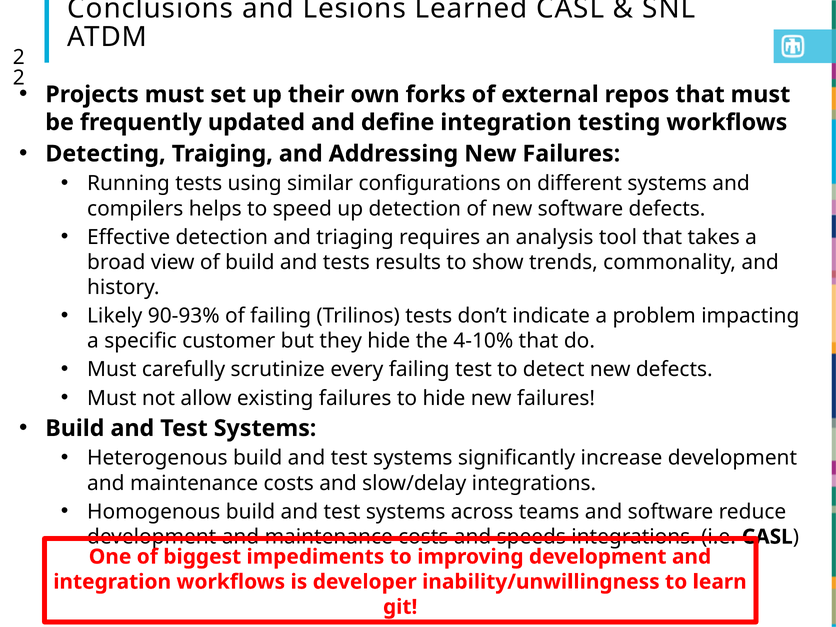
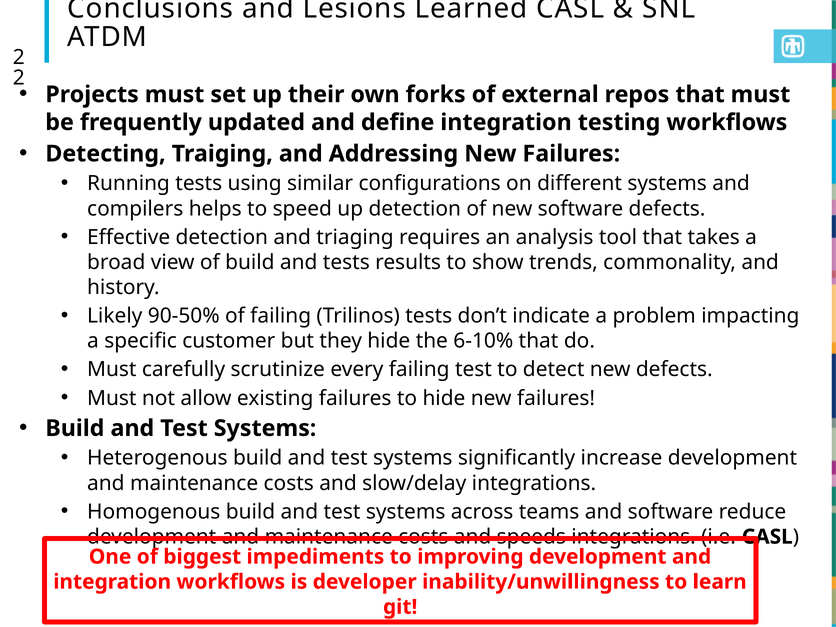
90-93%: 90-93% -> 90-50%
4-10%: 4-10% -> 6-10%
